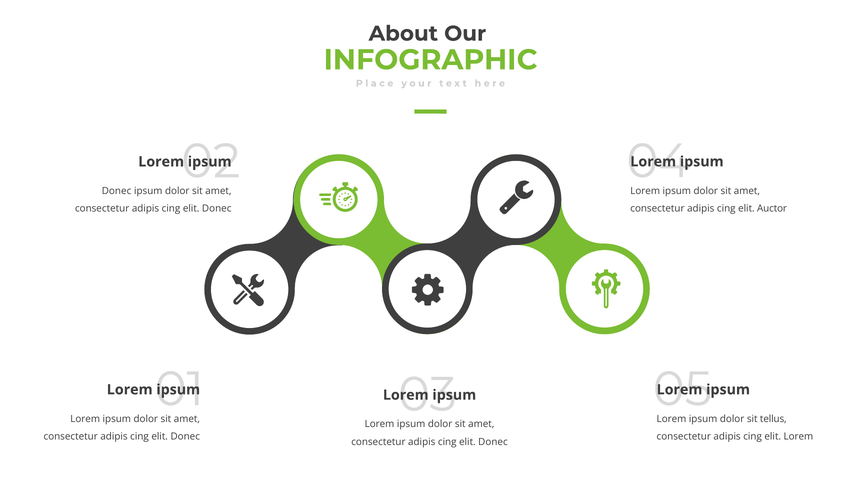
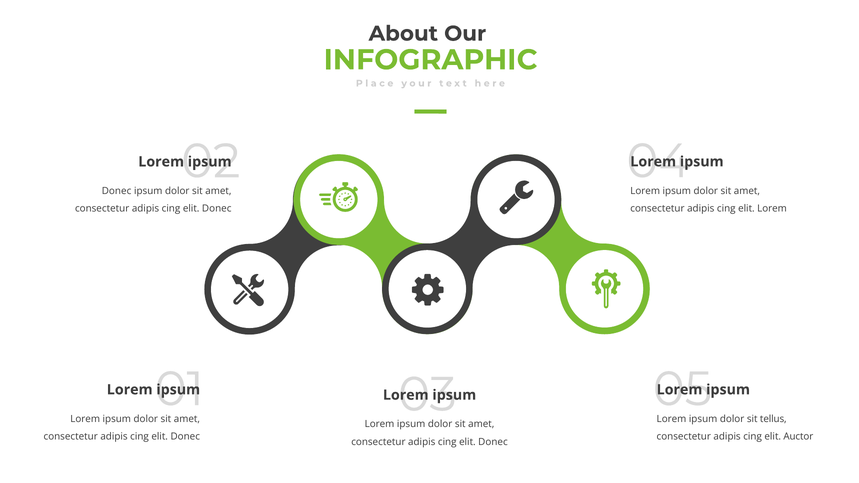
elit Auctor: Auctor -> Lorem
elit Lorem: Lorem -> Auctor
